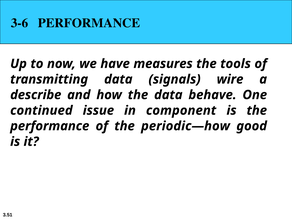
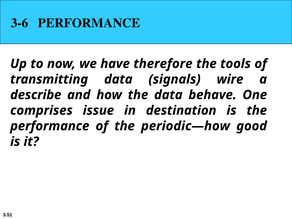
measures: measures -> therefore
continued: continued -> comprises
component: component -> destination
